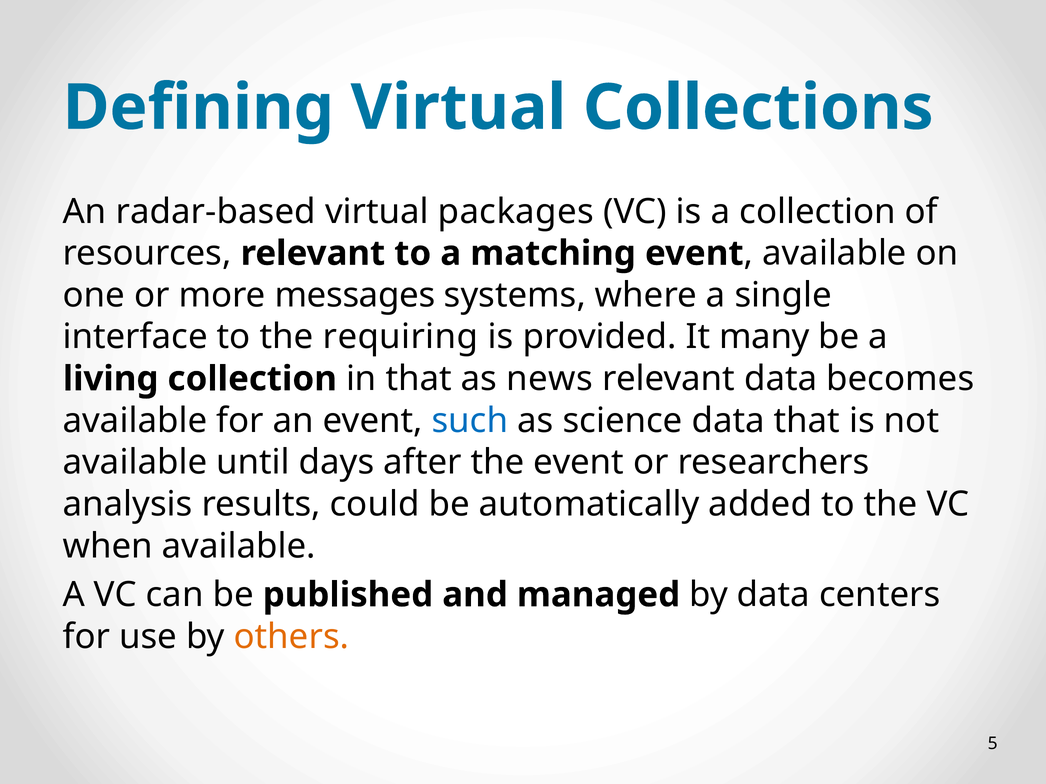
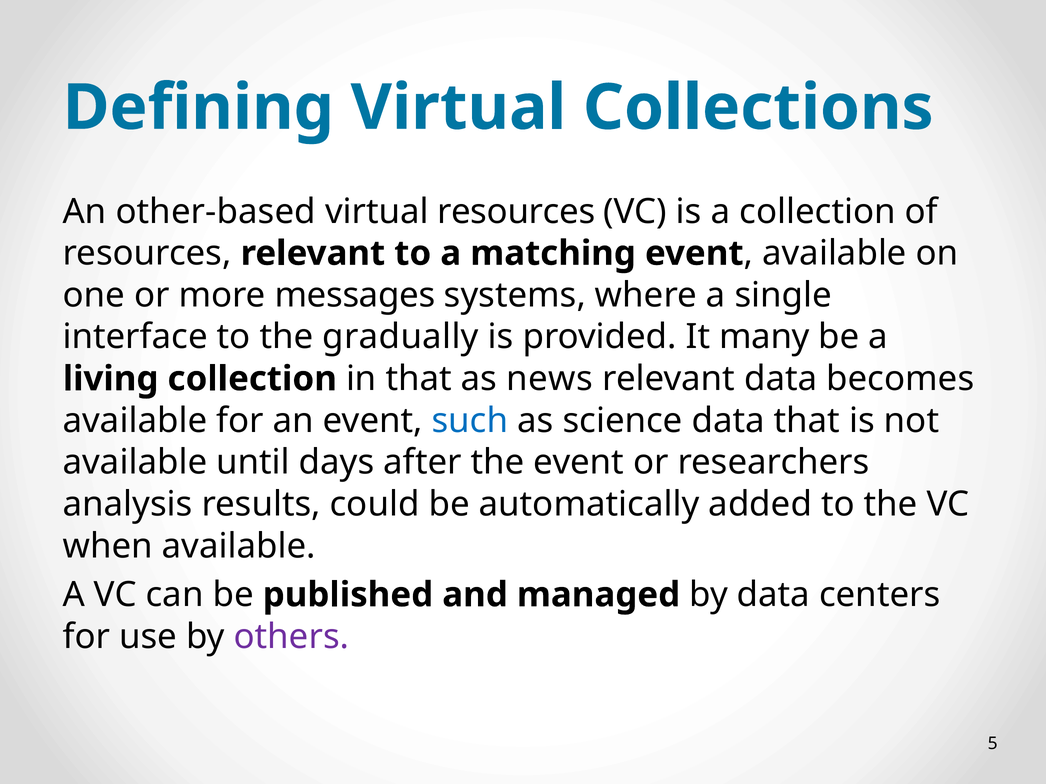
radar-based: radar-based -> other-based
virtual packages: packages -> resources
requiring: requiring -> gradually
others colour: orange -> purple
